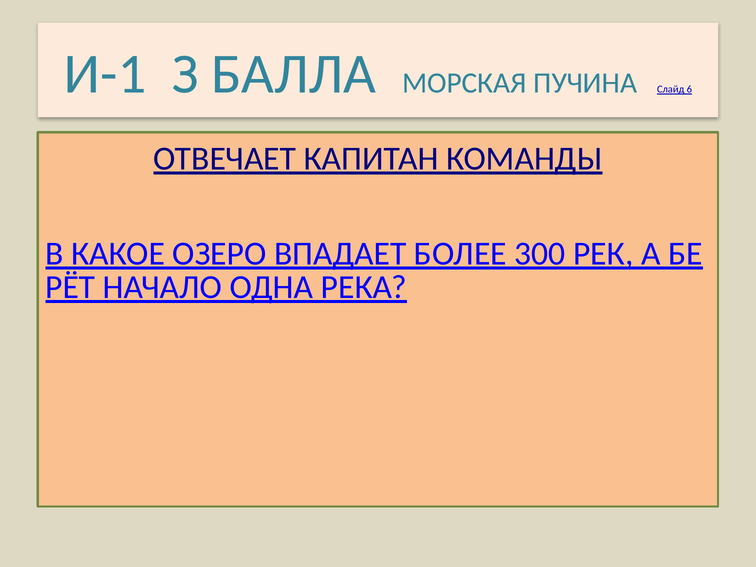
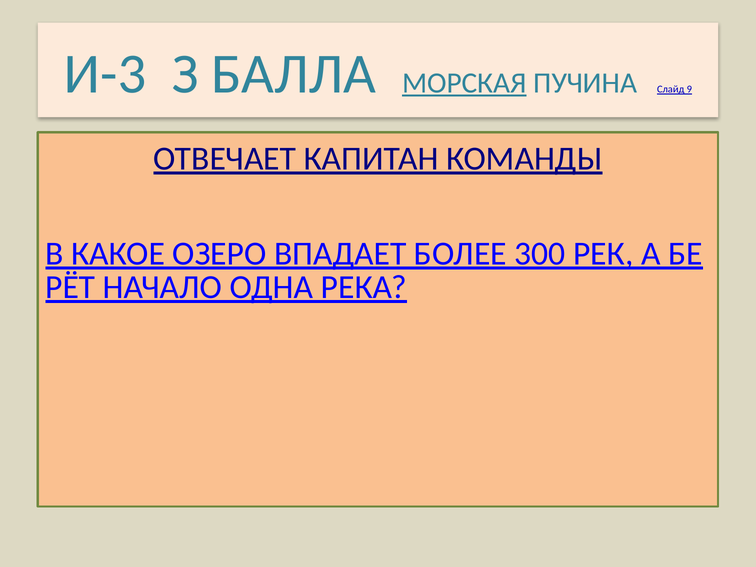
И-1: И-1 -> И-3
МОРСКАЯ underline: none -> present
6: 6 -> 9
